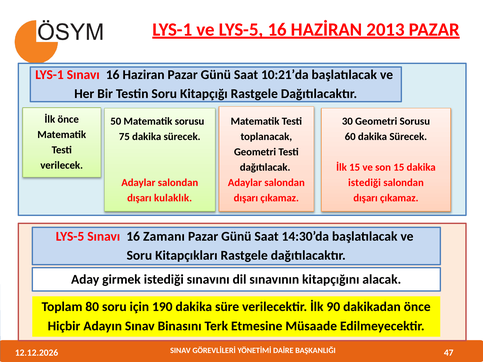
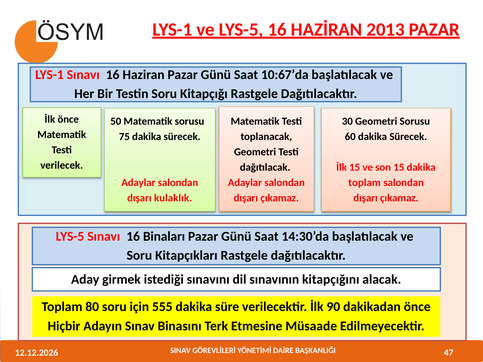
10:21’da: 10:21’da -> 10:67’da
istediği at (364, 183): istediği -> toplam
Zamanı: Zamanı -> Binaları
190: 190 -> 555
